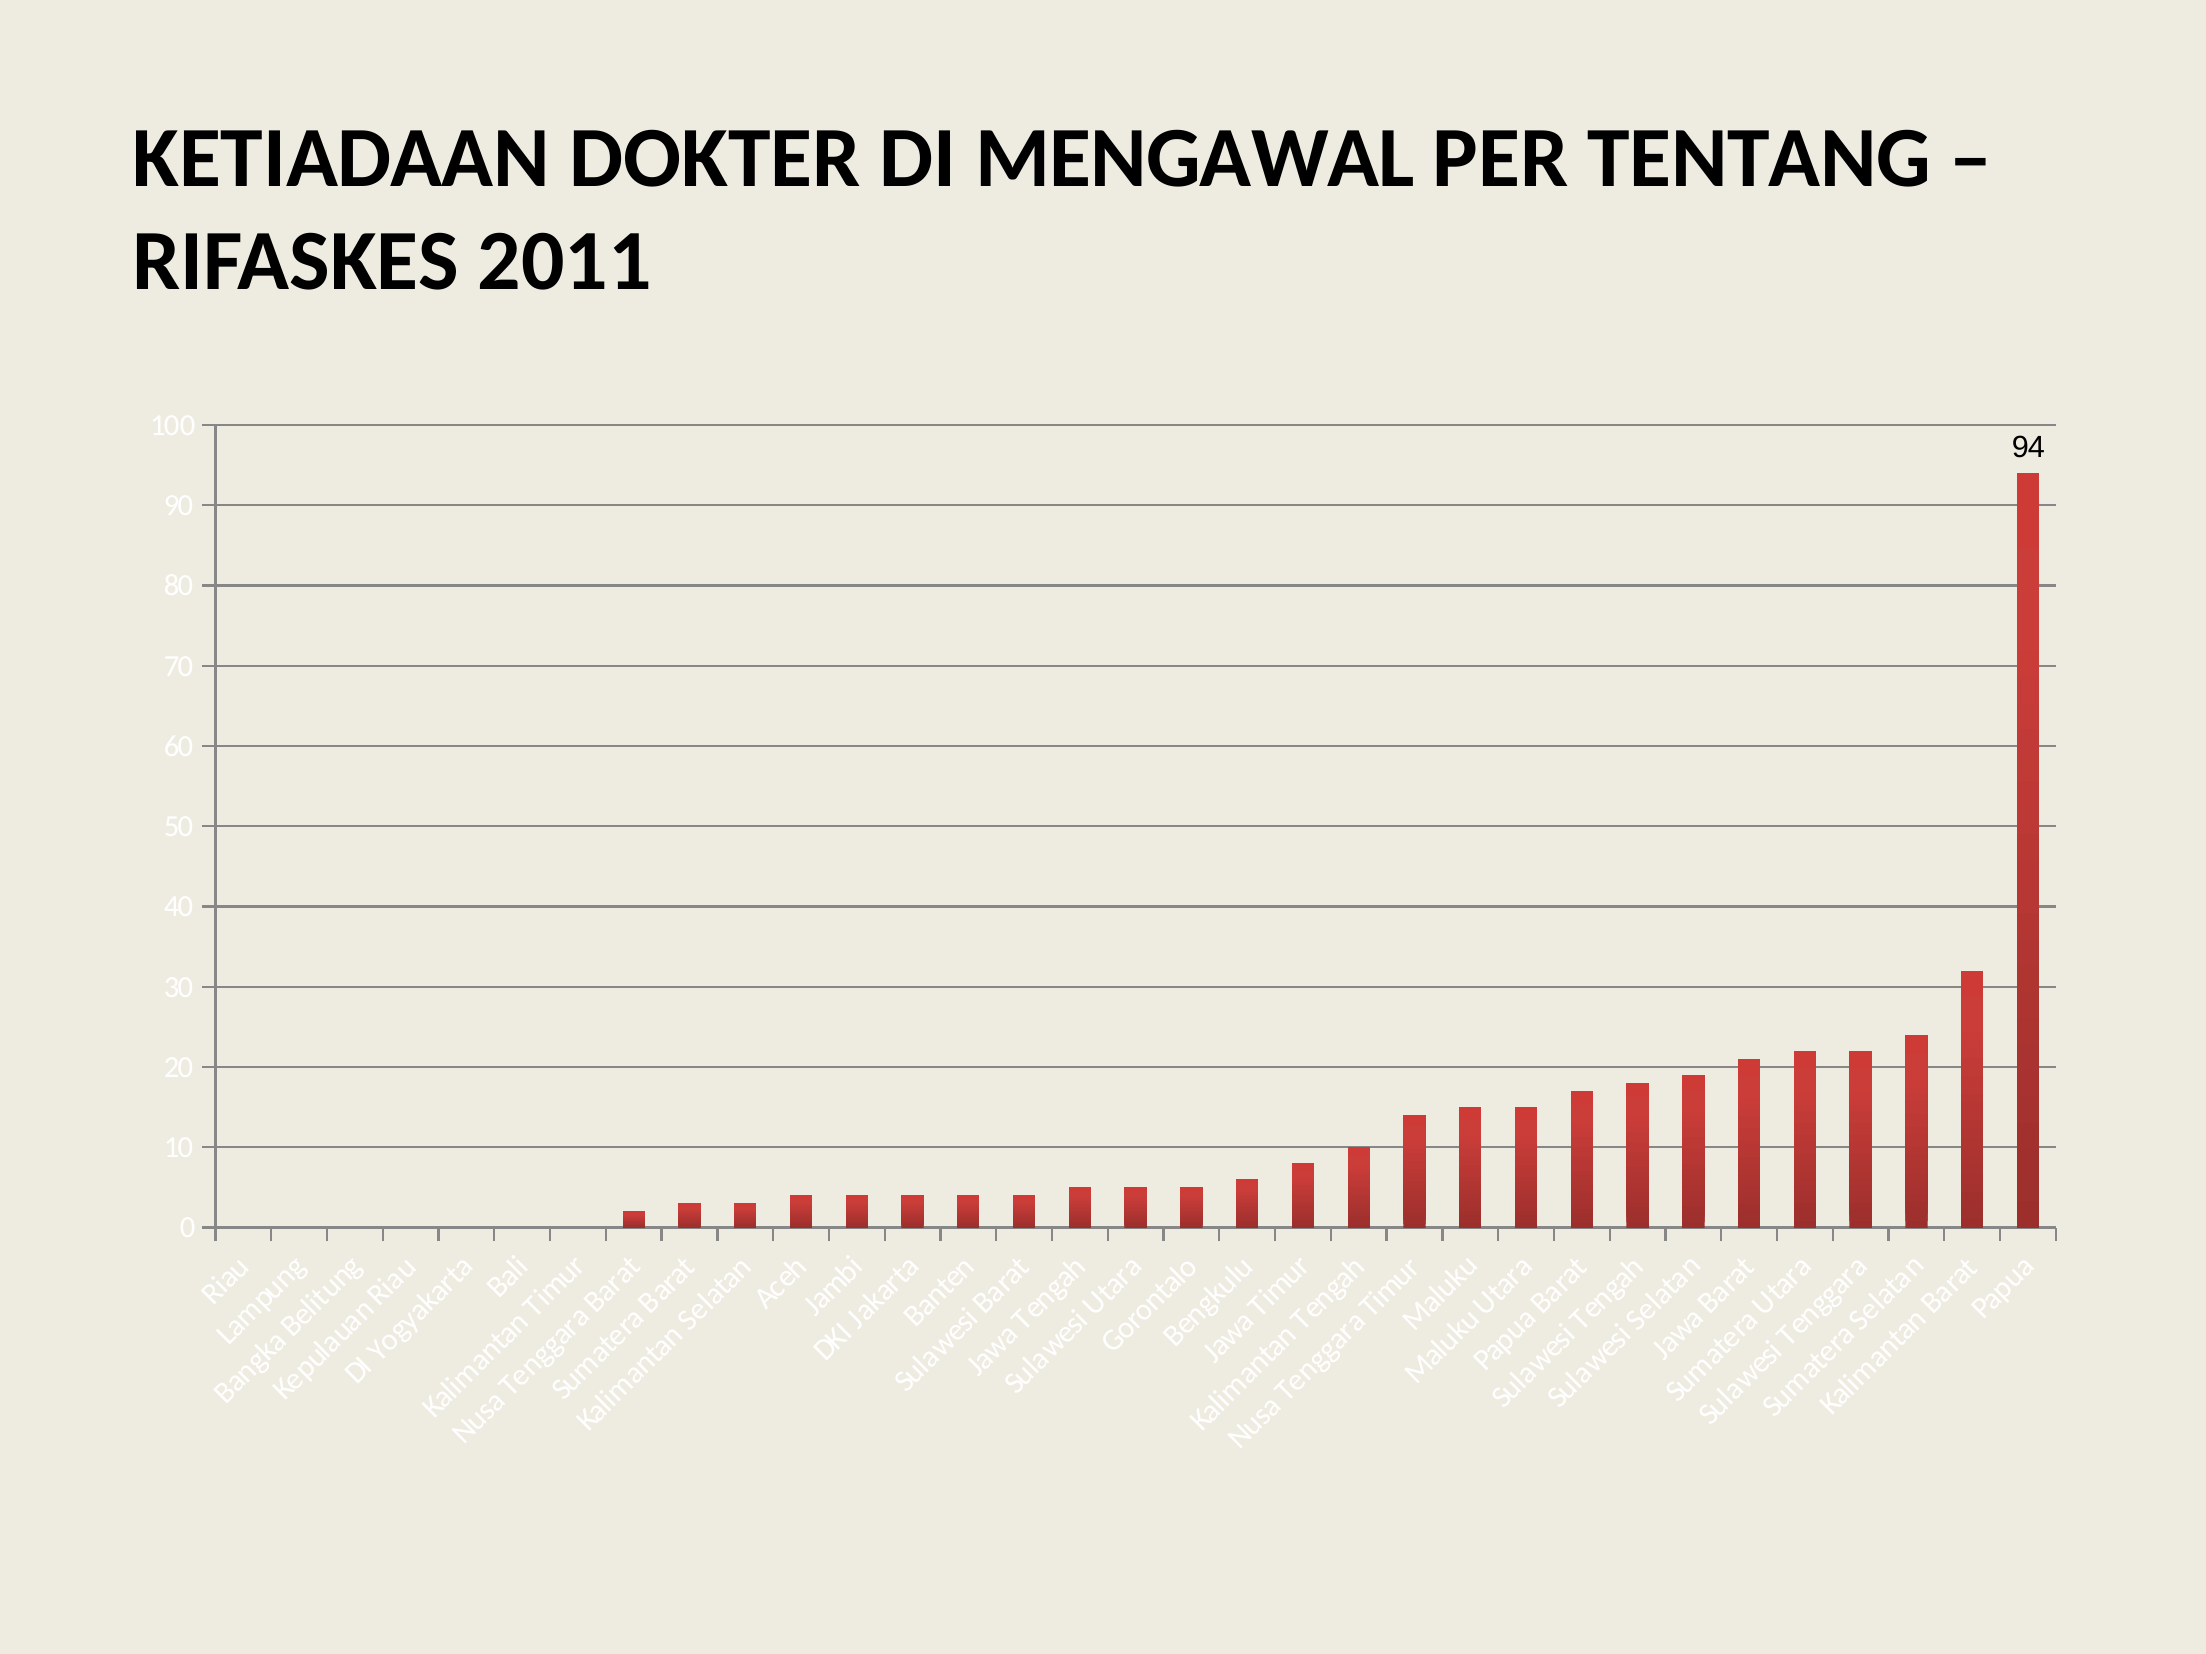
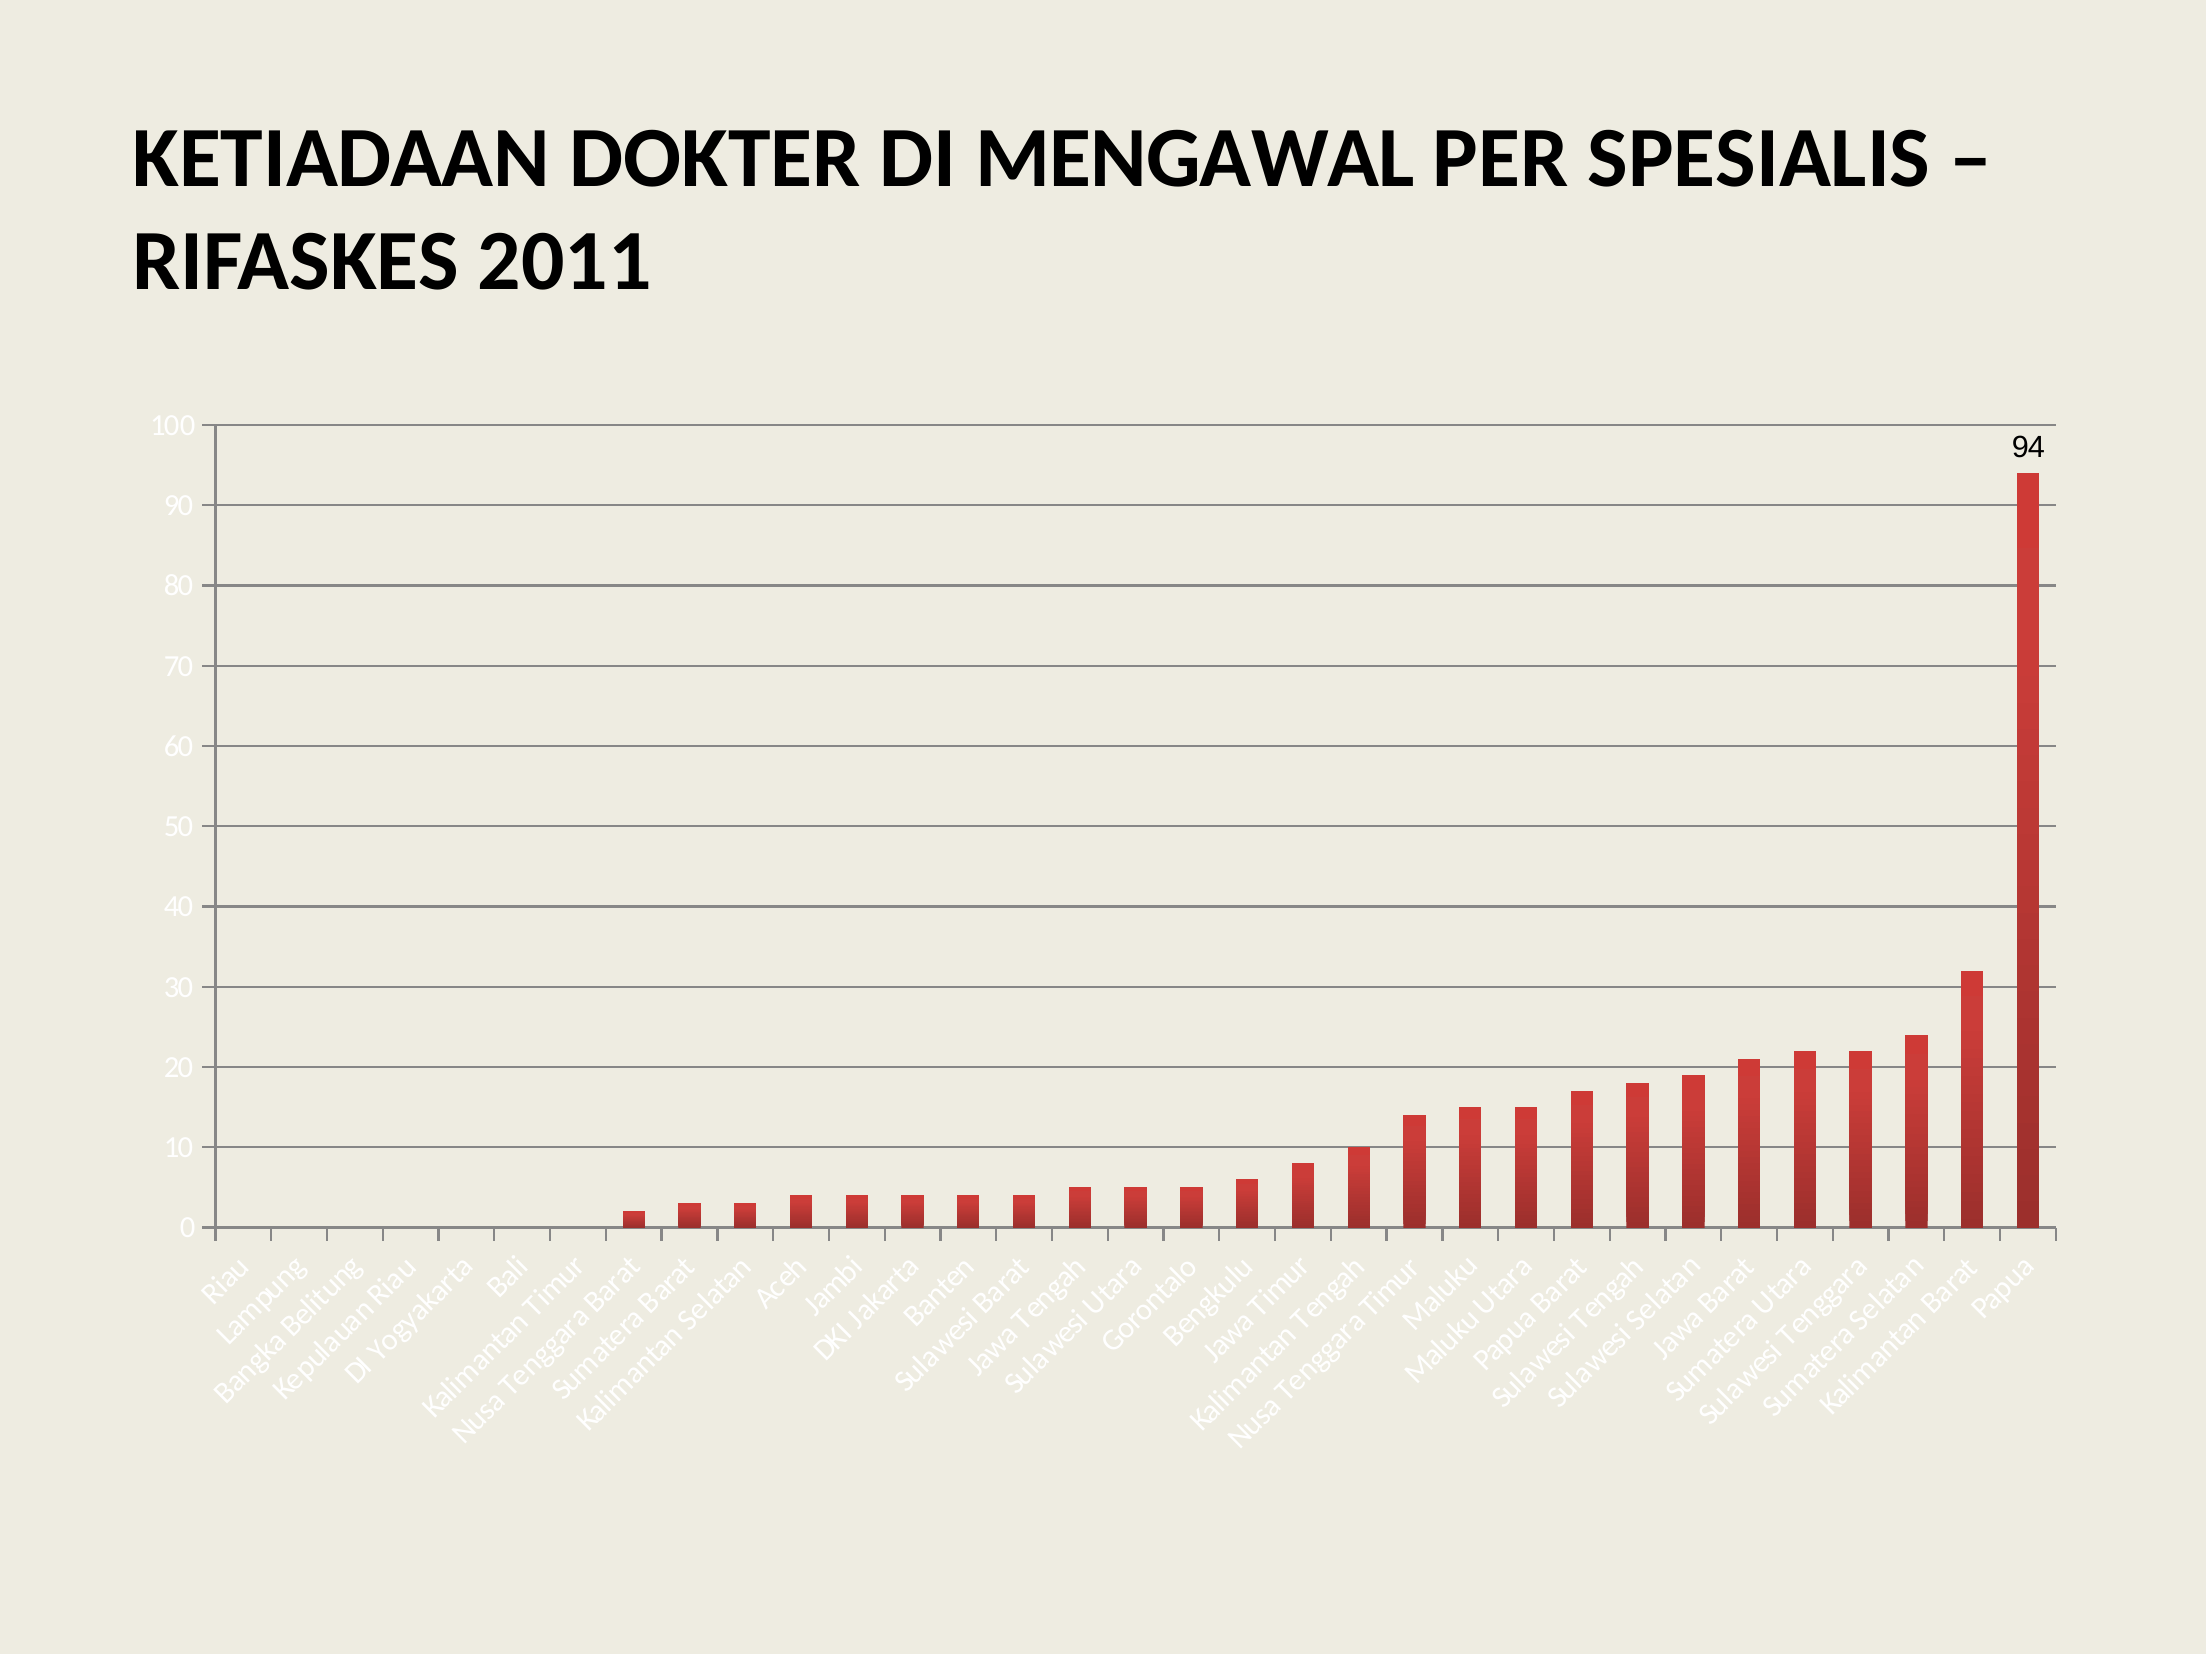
TENTANG: TENTANG -> SPESIALIS
